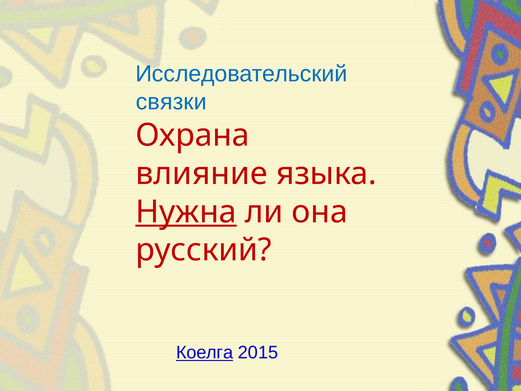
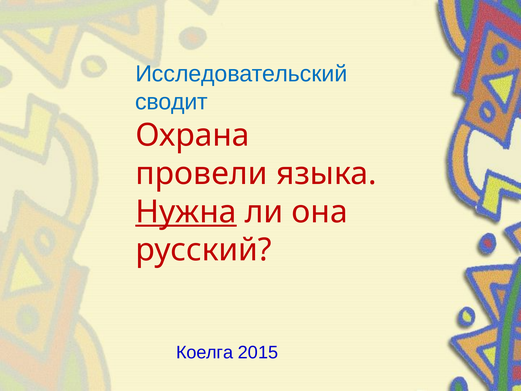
связки: связки -> сводит
влияние: влияние -> провели
Коелга underline: present -> none
